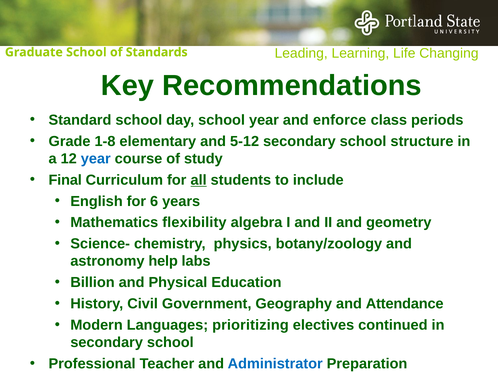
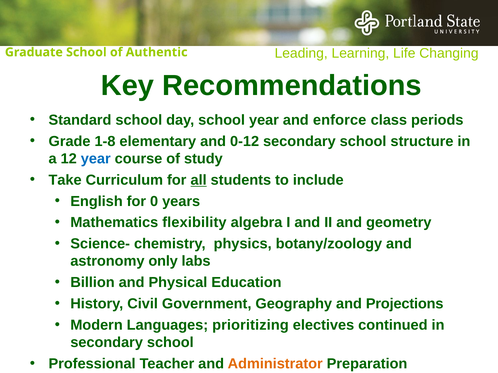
Standards: Standards -> Authentic
5-12: 5-12 -> 0-12
Final: Final -> Take
6: 6 -> 0
help: help -> only
Attendance: Attendance -> Projections
Administrator colour: blue -> orange
